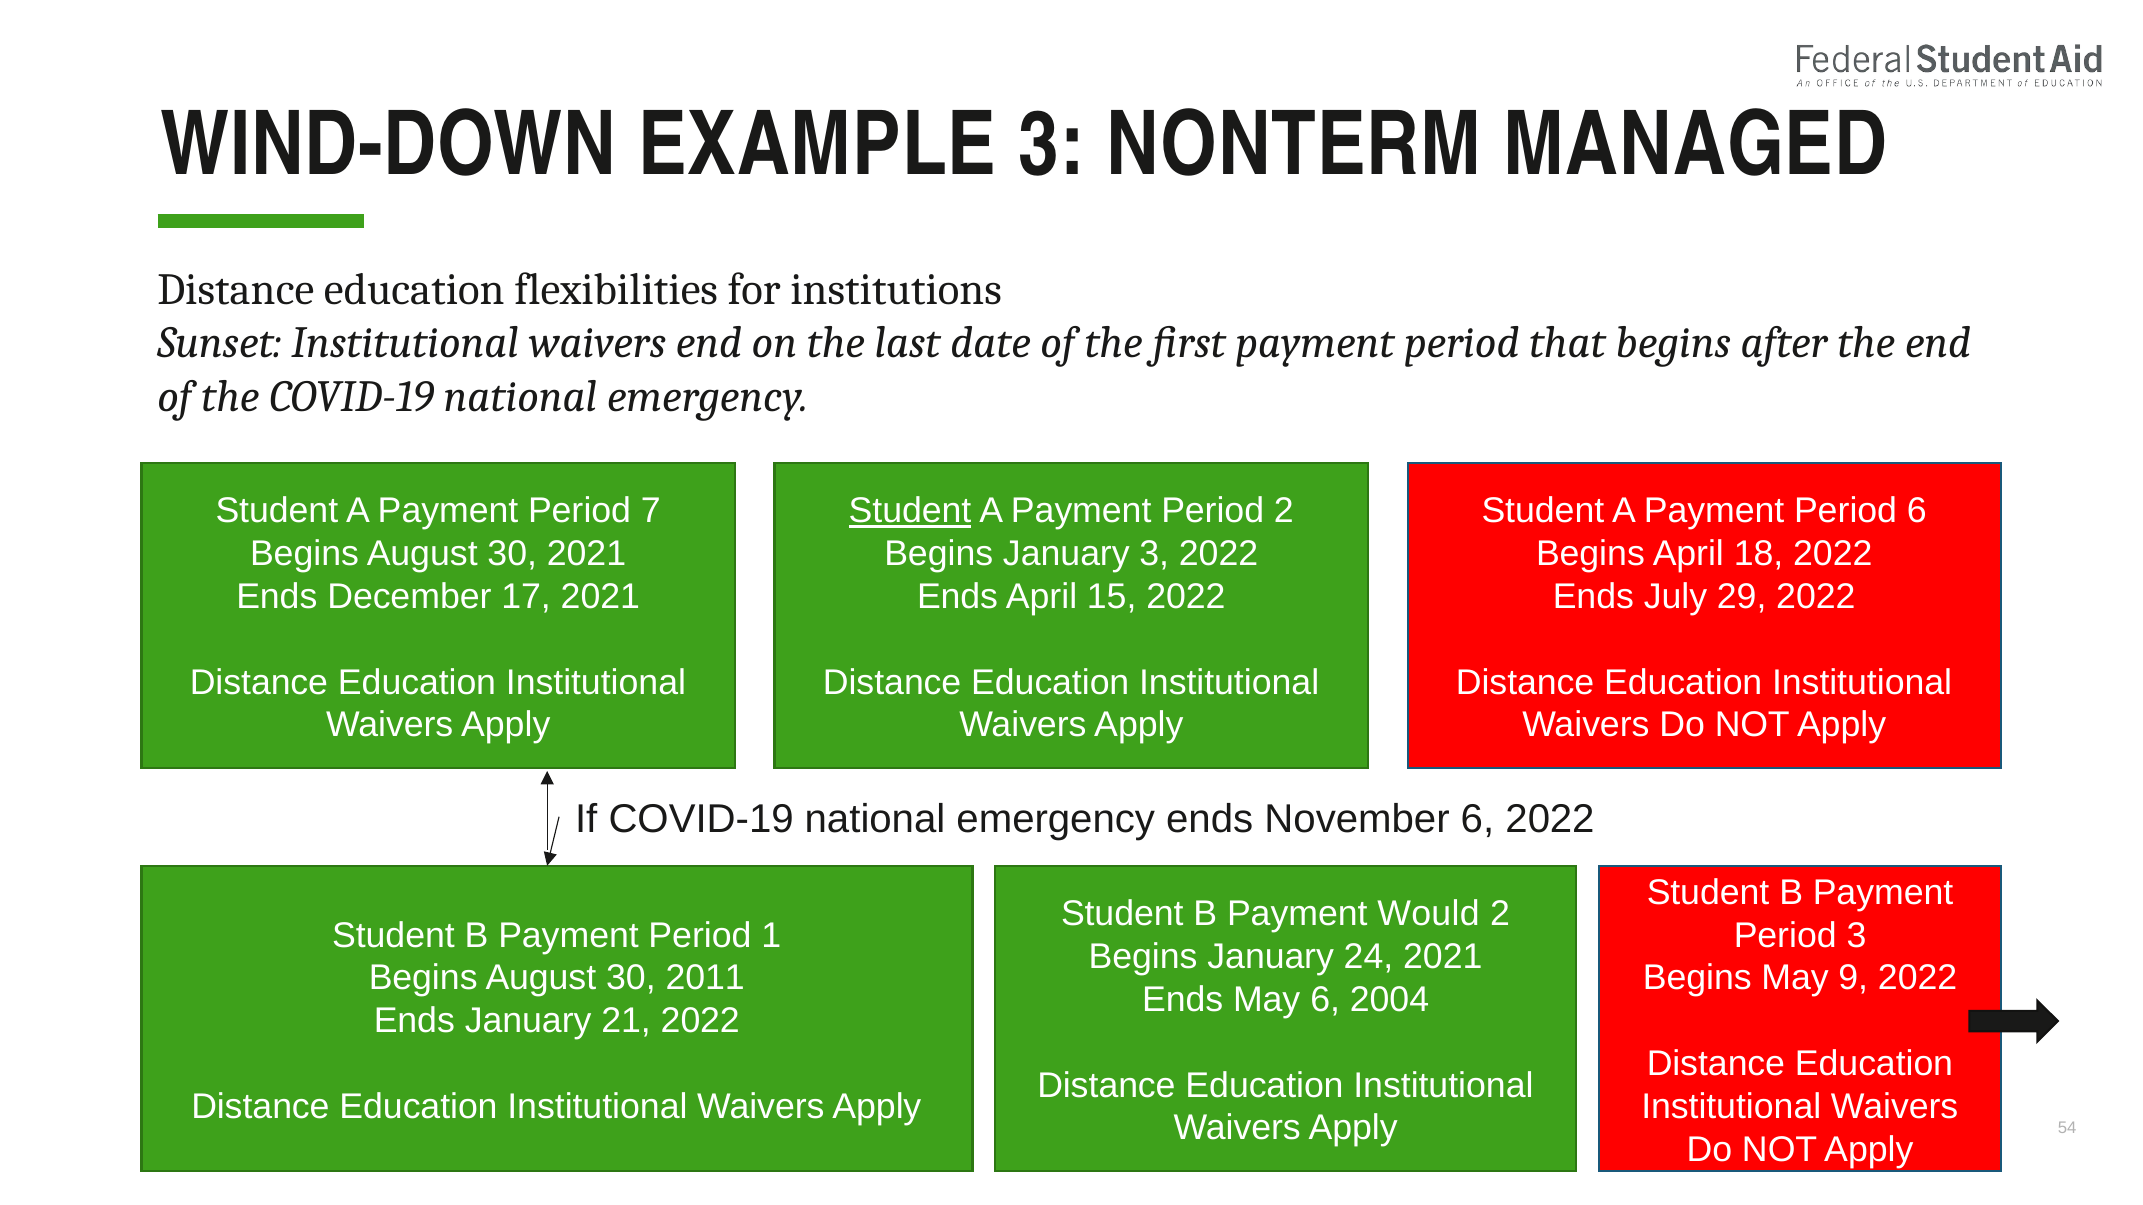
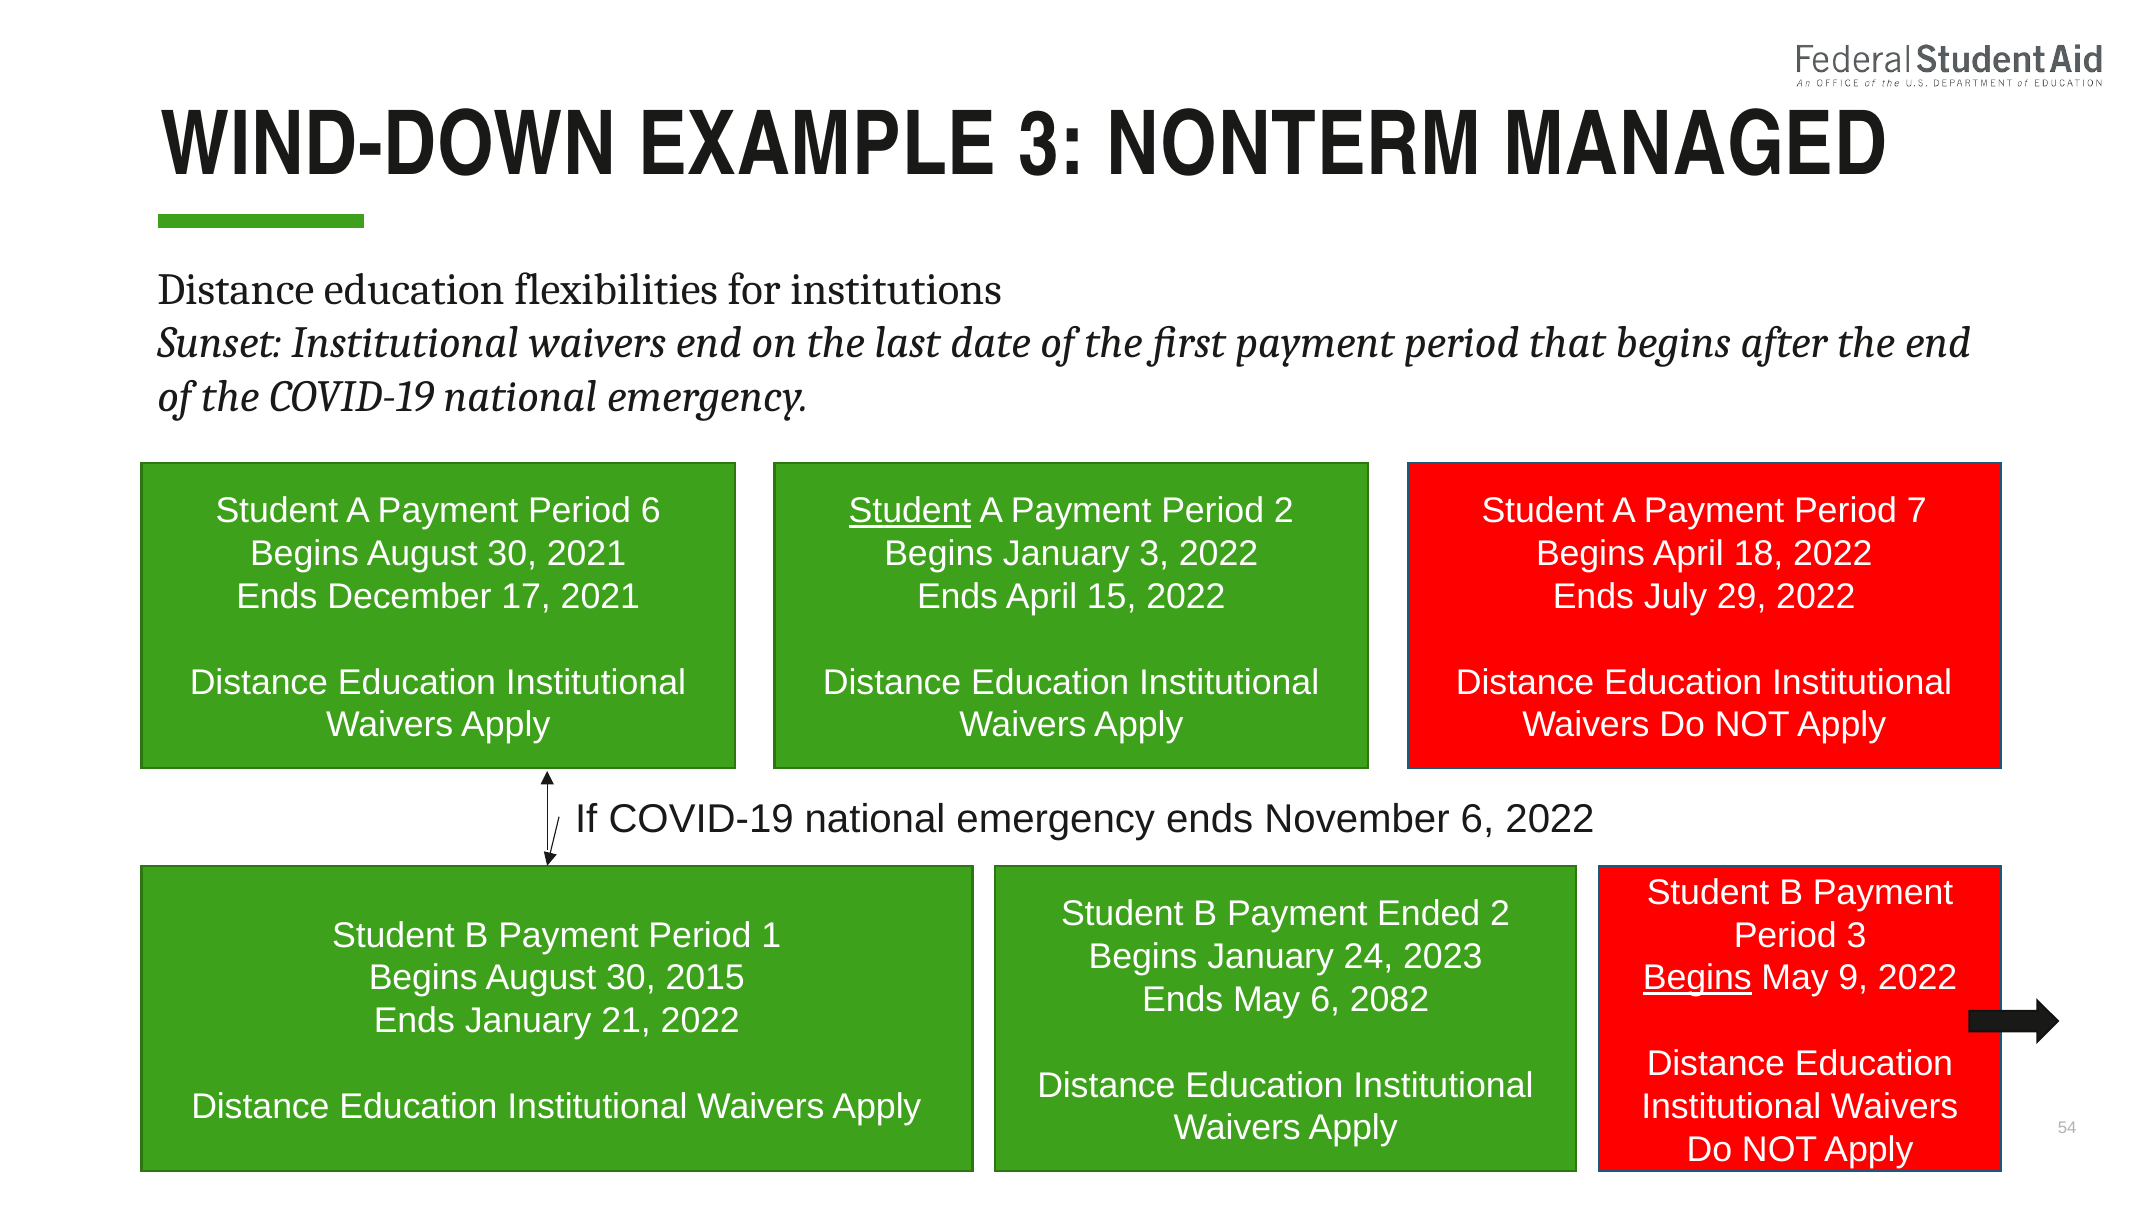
Period 7: 7 -> 6
Period 6: 6 -> 7
Would: Would -> Ended
24 2021: 2021 -> 2023
2011: 2011 -> 2015
Begins at (1697, 979) underline: none -> present
2004: 2004 -> 2082
